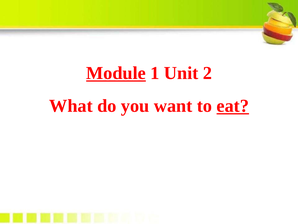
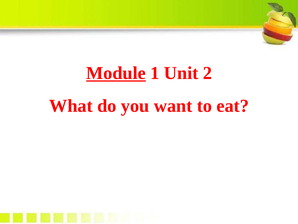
eat underline: present -> none
